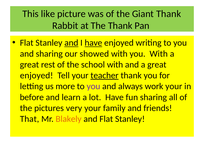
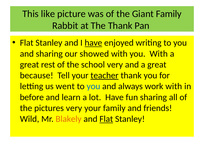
Giant Thank: Thank -> Family
and at (71, 43) underline: present -> none
school with: with -> very
enjoyed at (37, 75): enjoyed -> because
more: more -> went
you at (93, 86) colour: purple -> blue
work your: your -> with
That: That -> Wild
Flat at (106, 119) underline: none -> present
